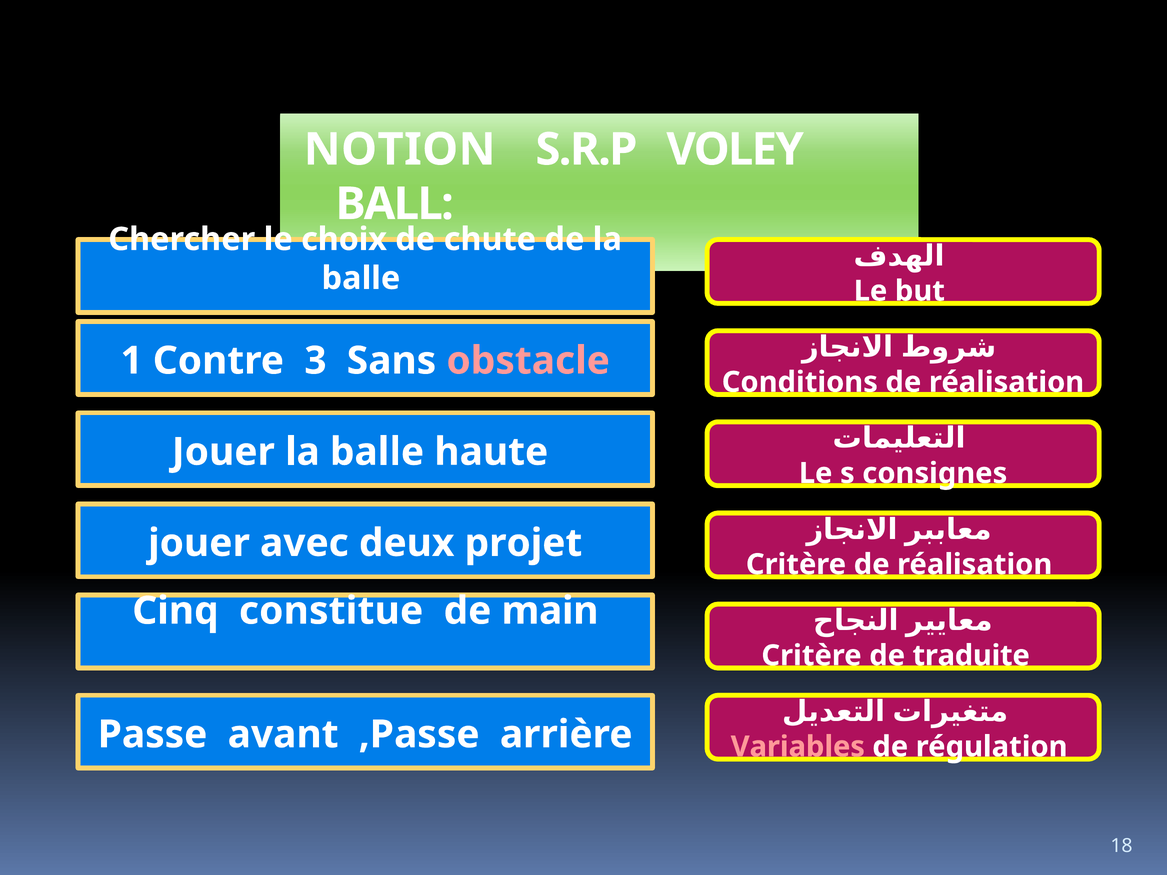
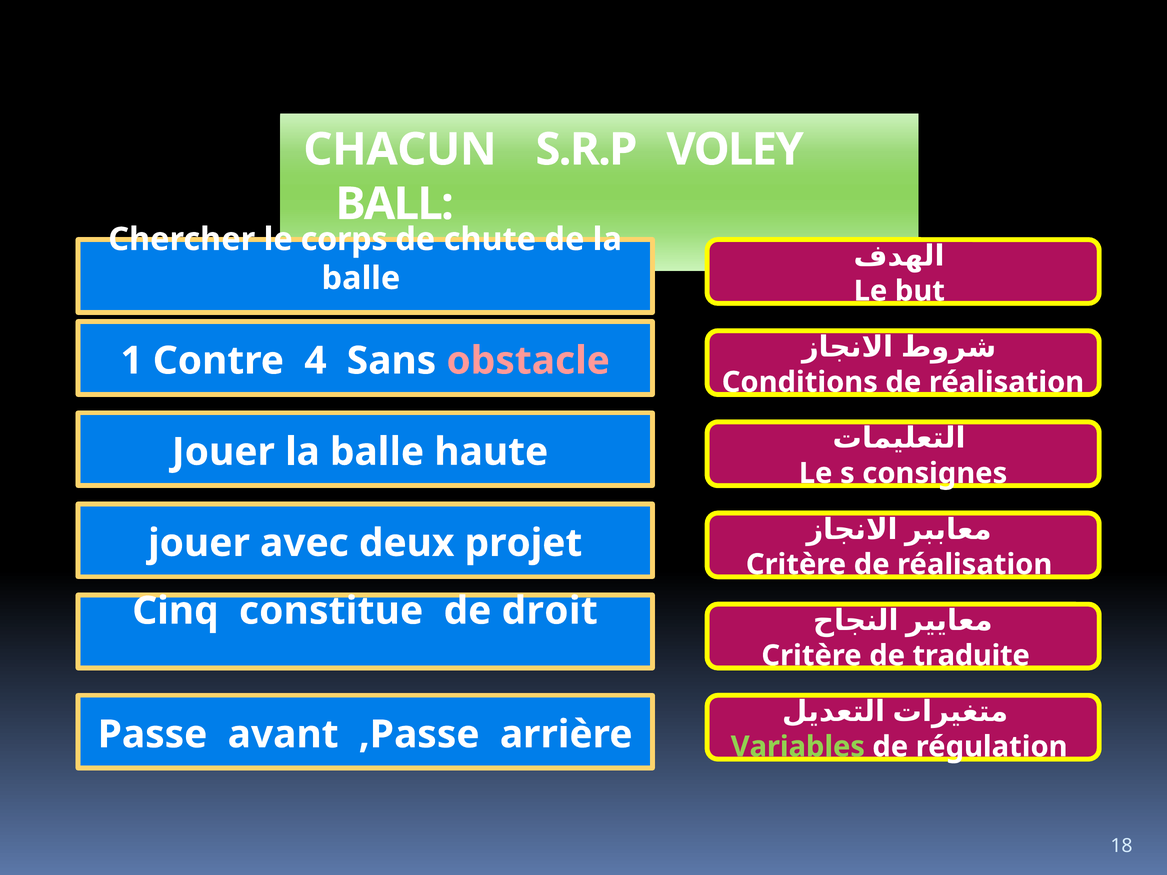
NOTION: NOTION -> CHACUN
choix: choix -> corps
3: 3 -> 4
main: main -> droit
Variables colour: pink -> light green
